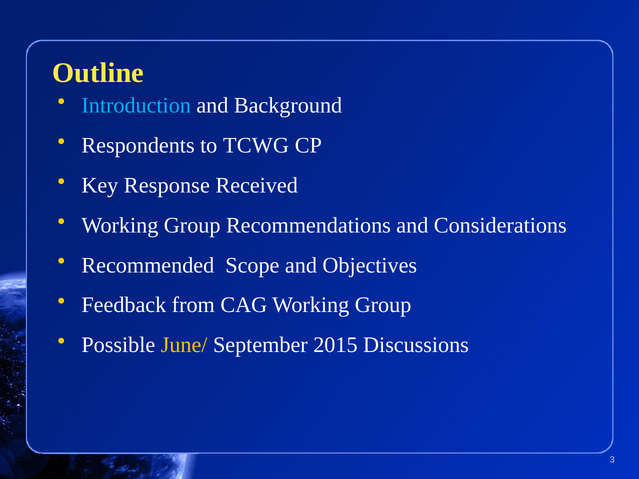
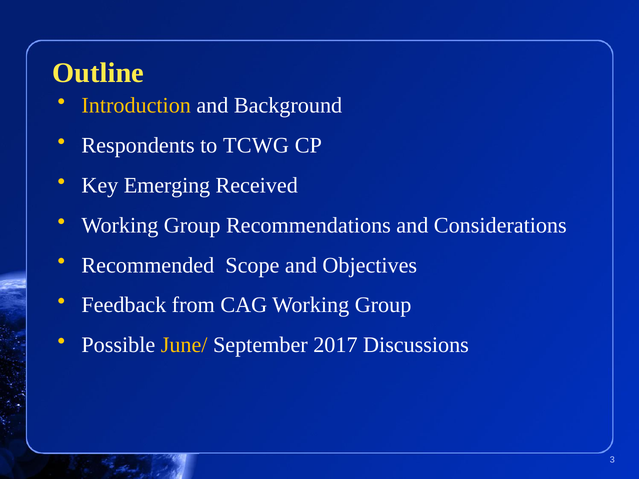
Introduction colour: light blue -> yellow
Response: Response -> Emerging
2015: 2015 -> 2017
